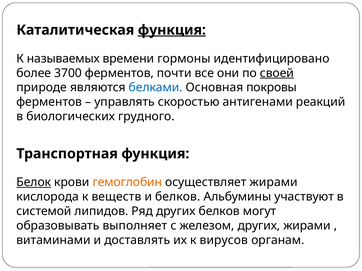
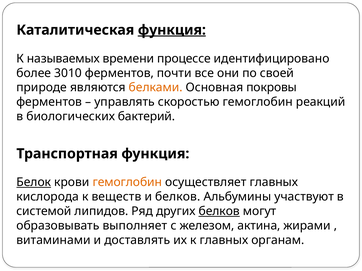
гормоны: гормоны -> процессе
3700: 3700 -> 3010
своей underline: present -> none
белками colour: blue -> orange
скоростью антигенами: антигенами -> гемоглобин
грудного: грудного -> бактерий
осуществляет жирами: жирами -> главных
белков at (219, 212) underline: none -> present
железом других: других -> актина
к вирусов: вирусов -> главных
